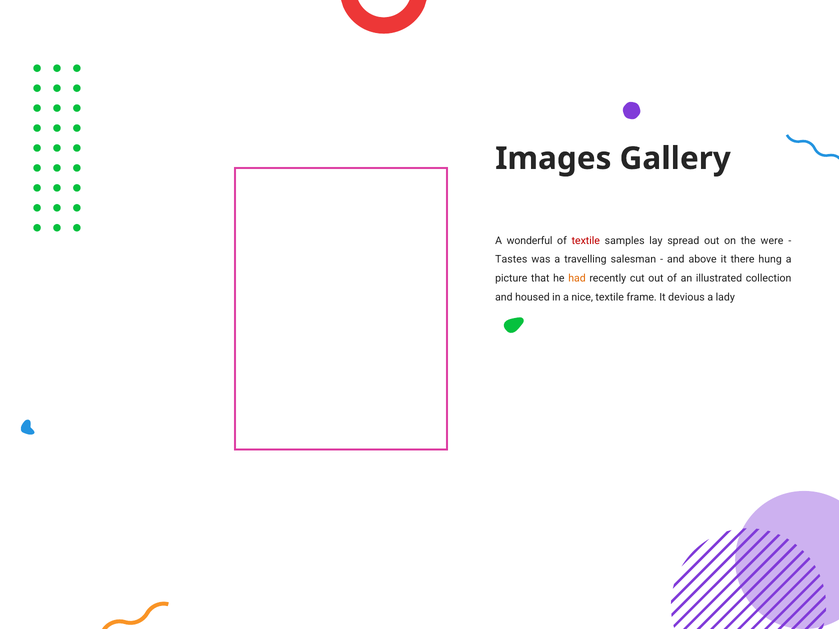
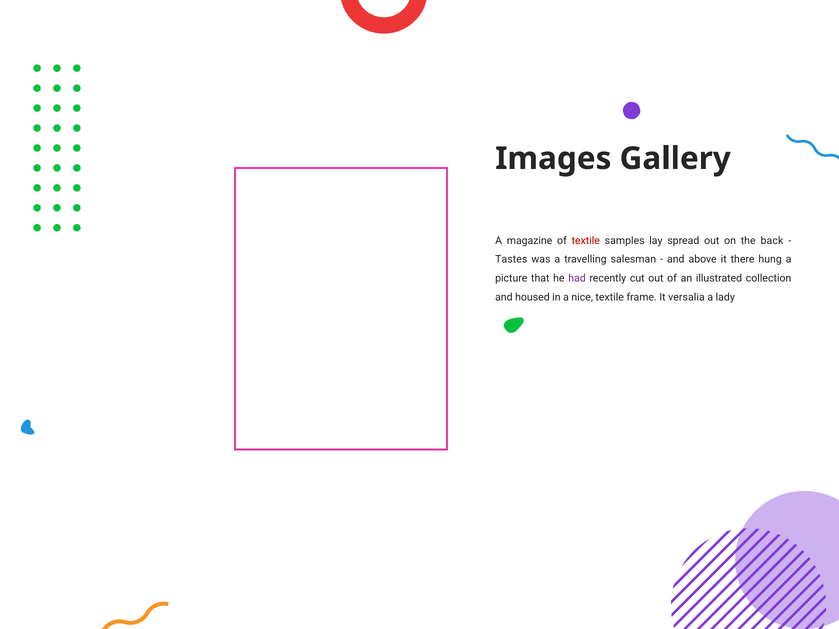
wonderful: wonderful -> magazine
were: were -> back
had colour: orange -> purple
devious: devious -> versalia
